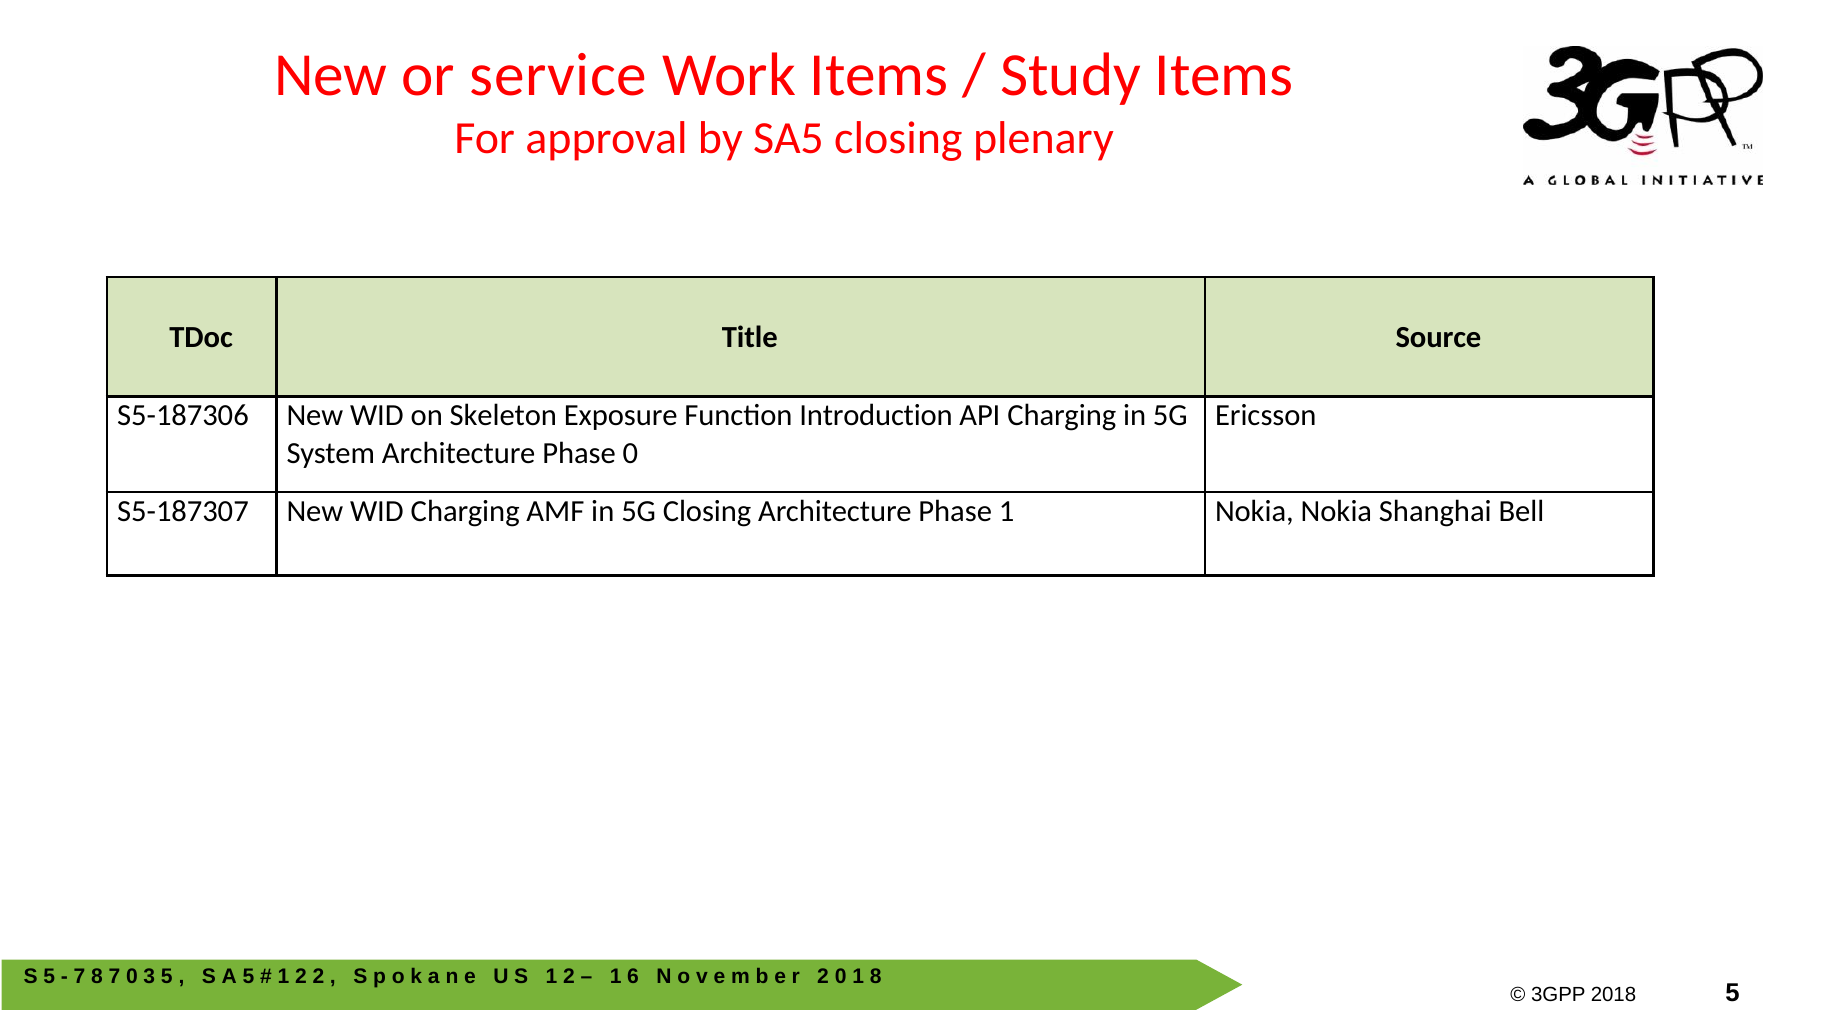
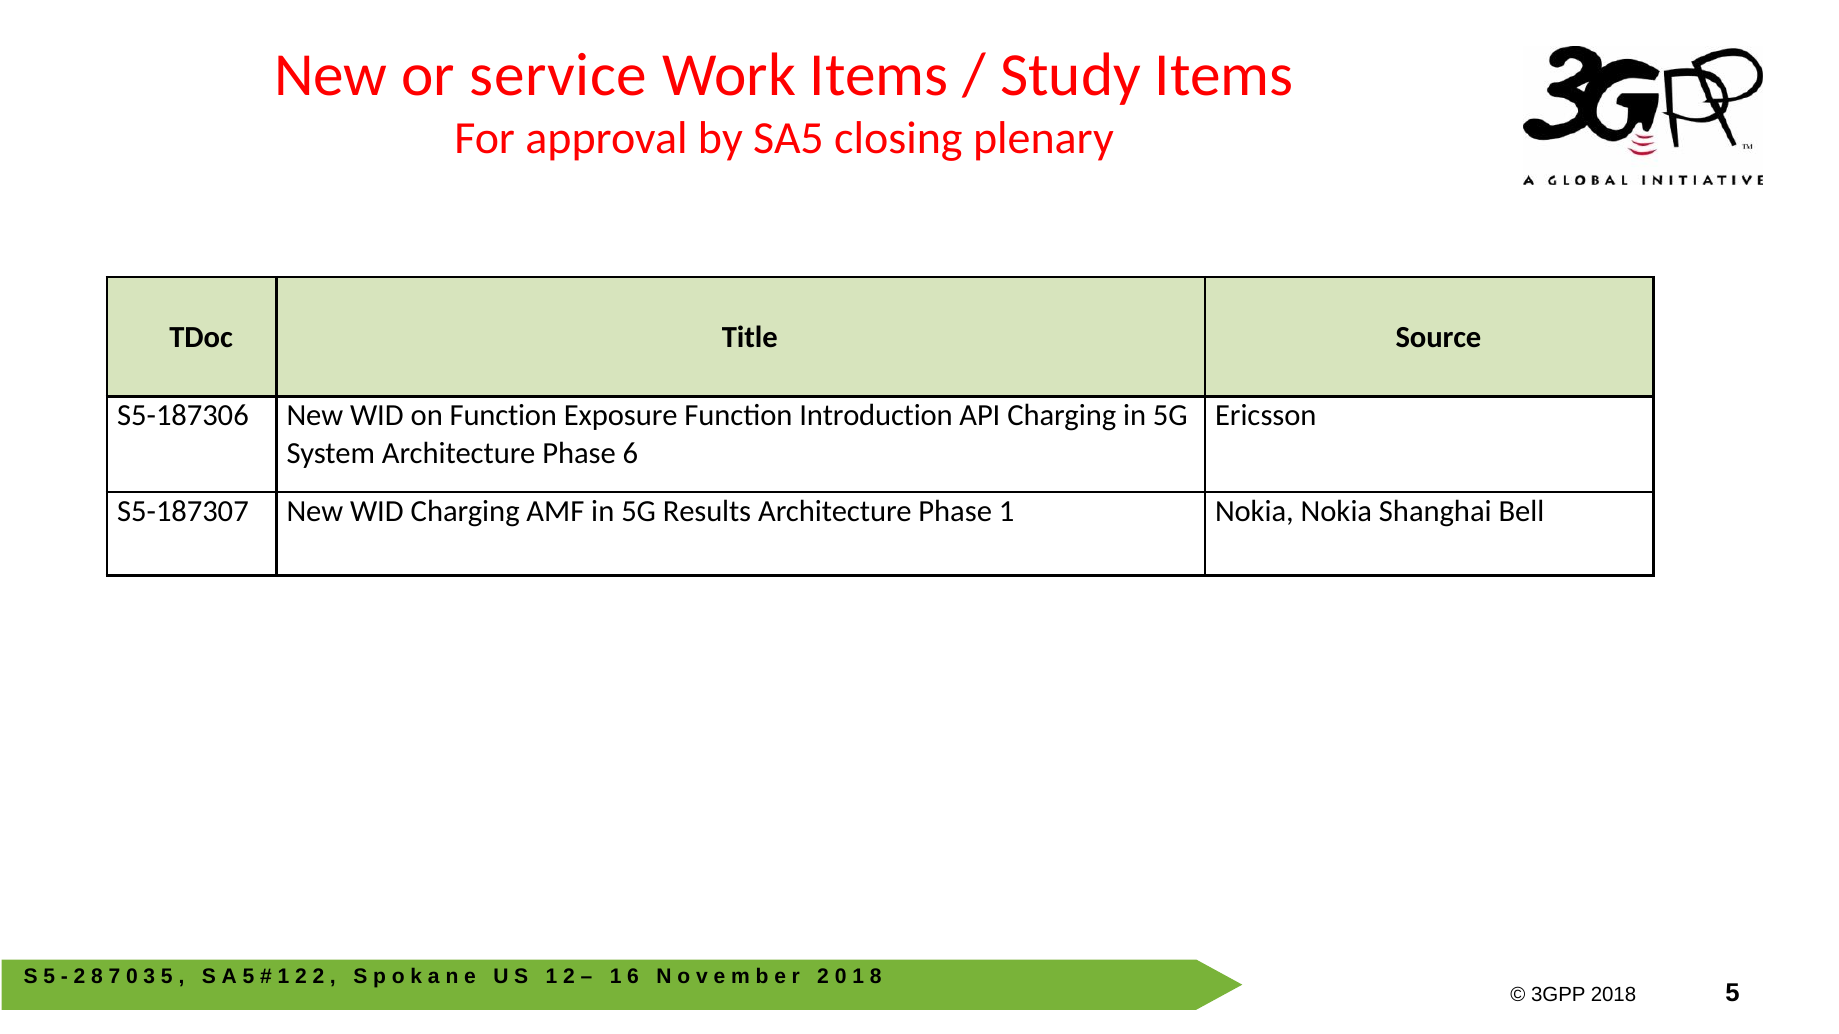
on Skeleton: Skeleton -> Function
Phase 0: 0 -> 6
5G Closing: Closing -> Results
7 at (79, 977): 7 -> 2
